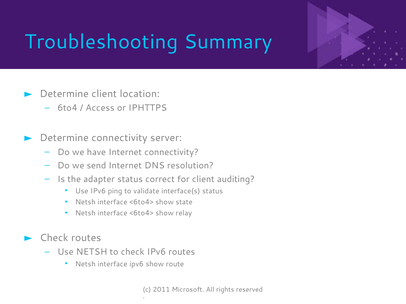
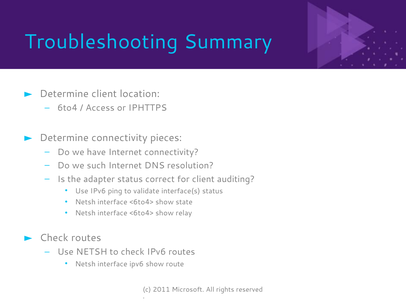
server: server -> pieces
send: send -> such
